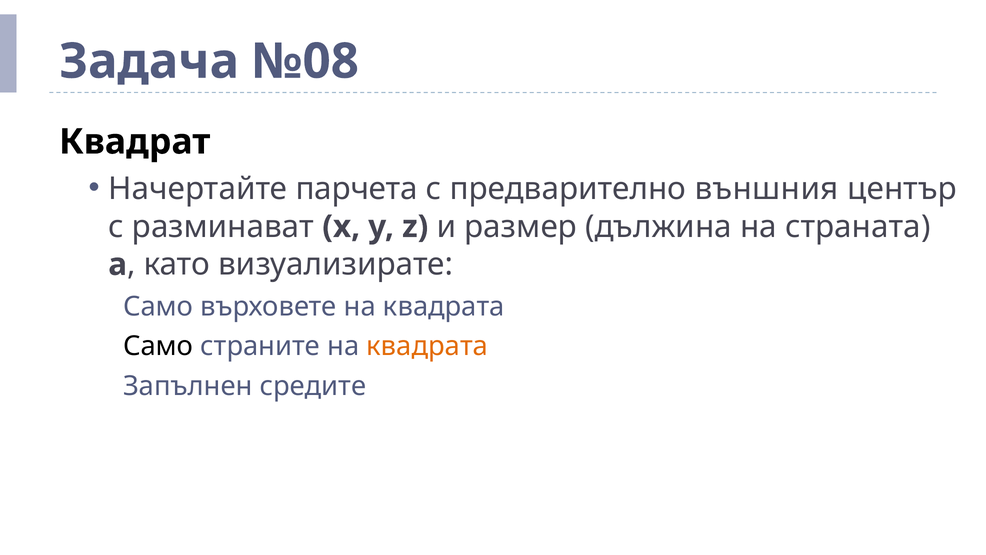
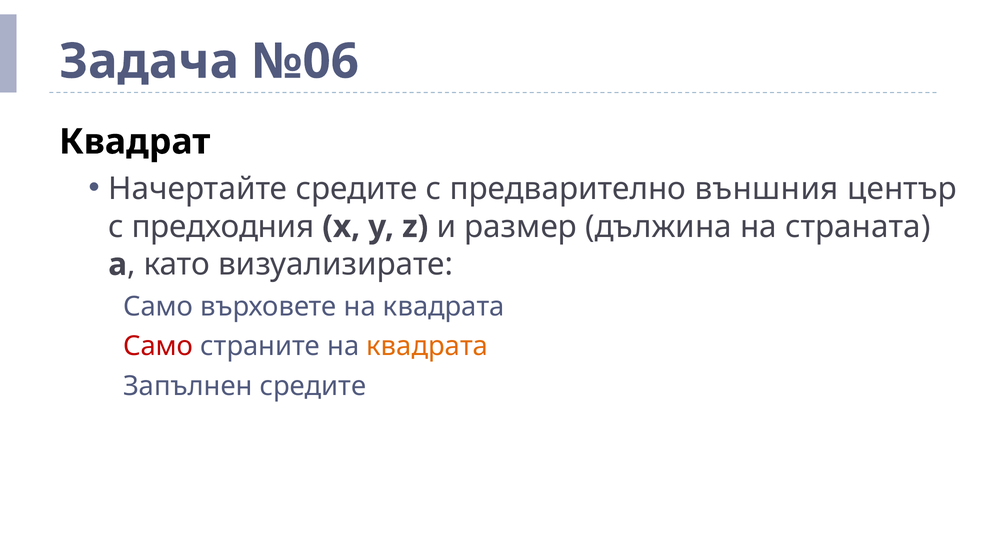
№08: №08 -> №06
Начертайте парчета: парчета -> средите
разминават: разминават -> предходния
Само at (158, 346) colour: black -> red
